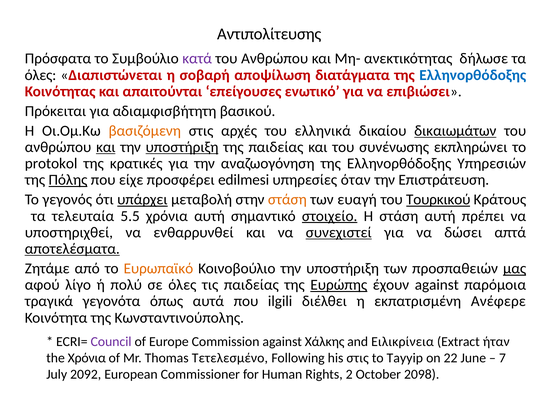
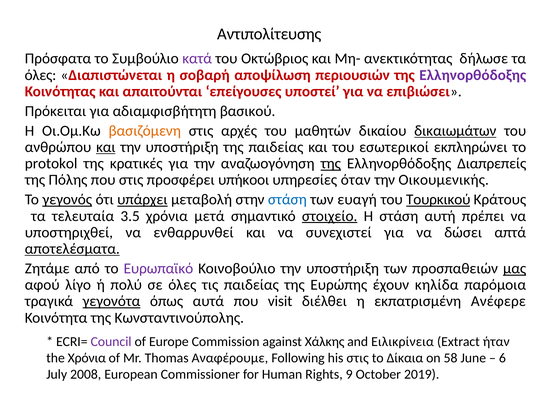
Ανθρώπου at (275, 59): Ανθρώπου -> Οκτώβριος
διατάγματα: διατάγματα -> περιουσιών
Ελληνορθόδοξης at (473, 75) colour: blue -> purple
ενωτικό: ενωτικό -> υποστεί
ελληνικά: ελληνικά -> μαθητών
υποστήριξη at (182, 147) underline: present -> none
συνένωσης: συνένωσης -> εσωτερικοί
της at (331, 164) underline: none -> present
Υπηρεσιών: Υπηρεσιών -> Διαπρεπείς
Πόλης underline: present -> none
που είχε: είχε -> στις
edilmesi: edilmesi -> υπήκοοι
Επιστράτευση: Επιστράτευση -> Οικουμενικής
γεγονός underline: none -> present
στάση at (287, 200) colour: orange -> blue
5.5: 5.5 -> 3.5
χρόνια αυτή: αυτή -> μετά
συνεχιστεί underline: present -> none
Ευρωπαϊκό colour: orange -> purple
Ευρώπης underline: present -> none
έχουν against: against -> κηλίδα
γεγονότα underline: none -> present
ilgili: ilgili -> visit
Τετελεσμένο: Τετελεσμένο -> Αναφέρουμε
Tayyip: Tayyip -> Δίκαια
22: 22 -> 58
7: 7 -> 6
2092: 2092 -> 2008
2: 2 -> 9
2098: 2098 -> 2019
